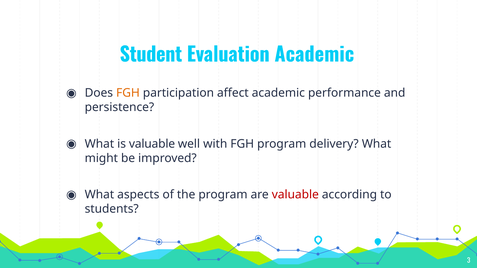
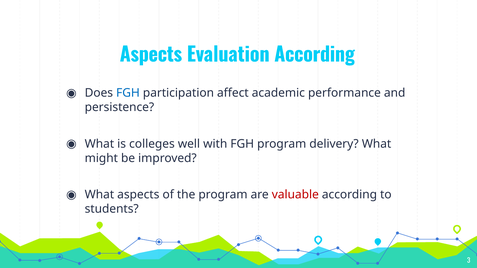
Student at (151, 55): Student -> Aspects
Evaluation Academic: Academic -> According
FGH at (128, 93) colour: orange -> blue
is valuable: valuable -> colleges
